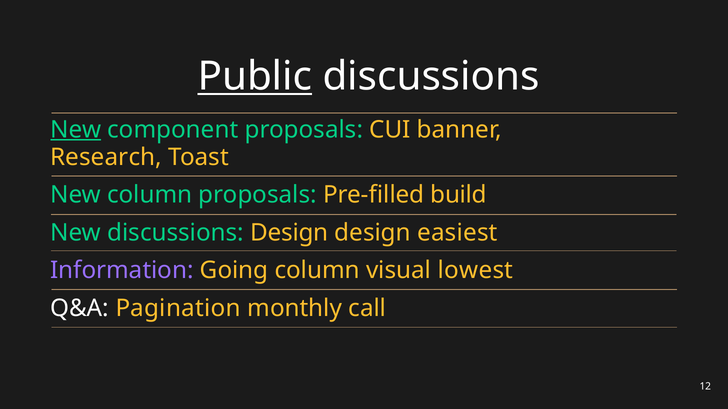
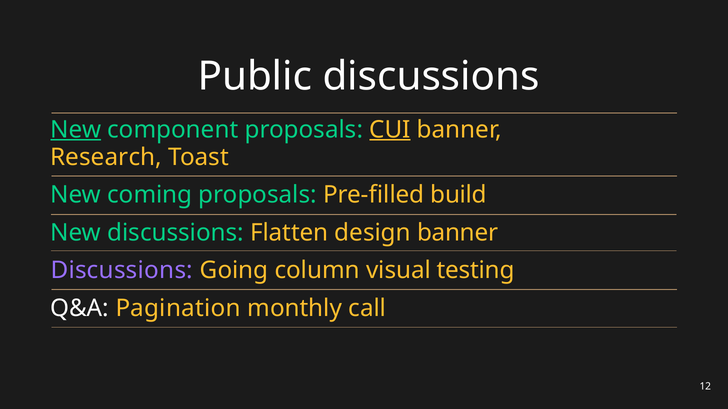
Public underline: present -> none
CUI underline: none -> present
New column: column -> coming
discussions Design: Design -> Flatten
design easiest: easiest -> banner
Information at (122, 271): Information -> Discussions
lowest: lowest -> testing
